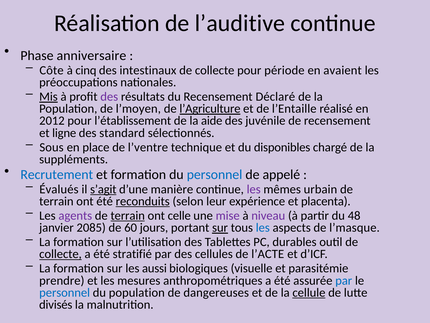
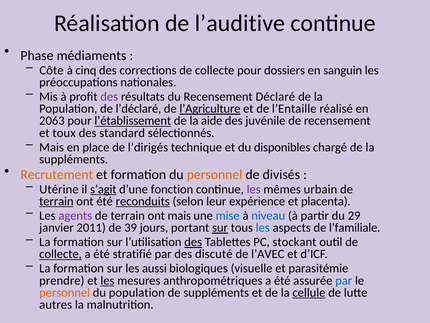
anniversaire: anniversaire -> médiaments
intestinaux: intestinaux -> corrections
période: période -> dossiers
avaient: avaient -> sanguin
Mis underline: present -> none
l’moyen: l’moyen -> l’déclaré
2012: 2012 -> 2063
l’établissement underline: none -> present
ligne: ligne -> toux
Sous at (52, 147): Sous -> Mais
l’ventre: l’ventre -> l’dirigés
Recrutement colour: blue -> orange
personnel at (215, 174) colour: blue -> orange
appelé: appelé -> divisés
Évalués: Évalués -> Utérine
manière: manière -> fonction
terrain at (56, 201) underline: none -> present
terrain at (128, 215) underline: present -> none
ont celle: celle -> mais
mise colour: purple -> blue
niveau colour: purple -> blue
48: 48 -> 29
2085: 2085 -> 2011
60: 60 -> 39
l’masque: l’masque -> l’familiale
des at (193, 242) underline: none -> present
durables: durables -> stockant
cellules: cellules -> discuté
l’ACTE: l’ACTE -> l’AVEC
les at (107, 280) underline: none -> present
personnel at (65, 292) colour: blue -> orange
de dangereuses: dangereuses -> suppléments
divisés: divisés -> autres
